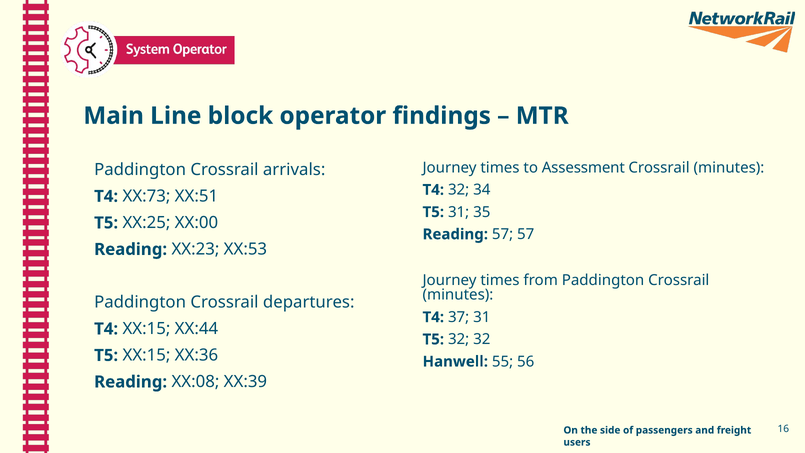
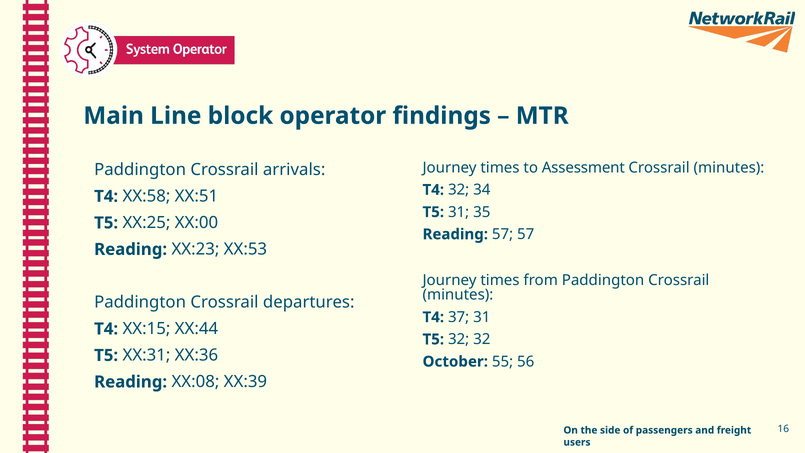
XX:73: XX:73 -> XX:58
T5 XX:15: XX:15 -> XX:31
Hanwell: Hanwell -> October
